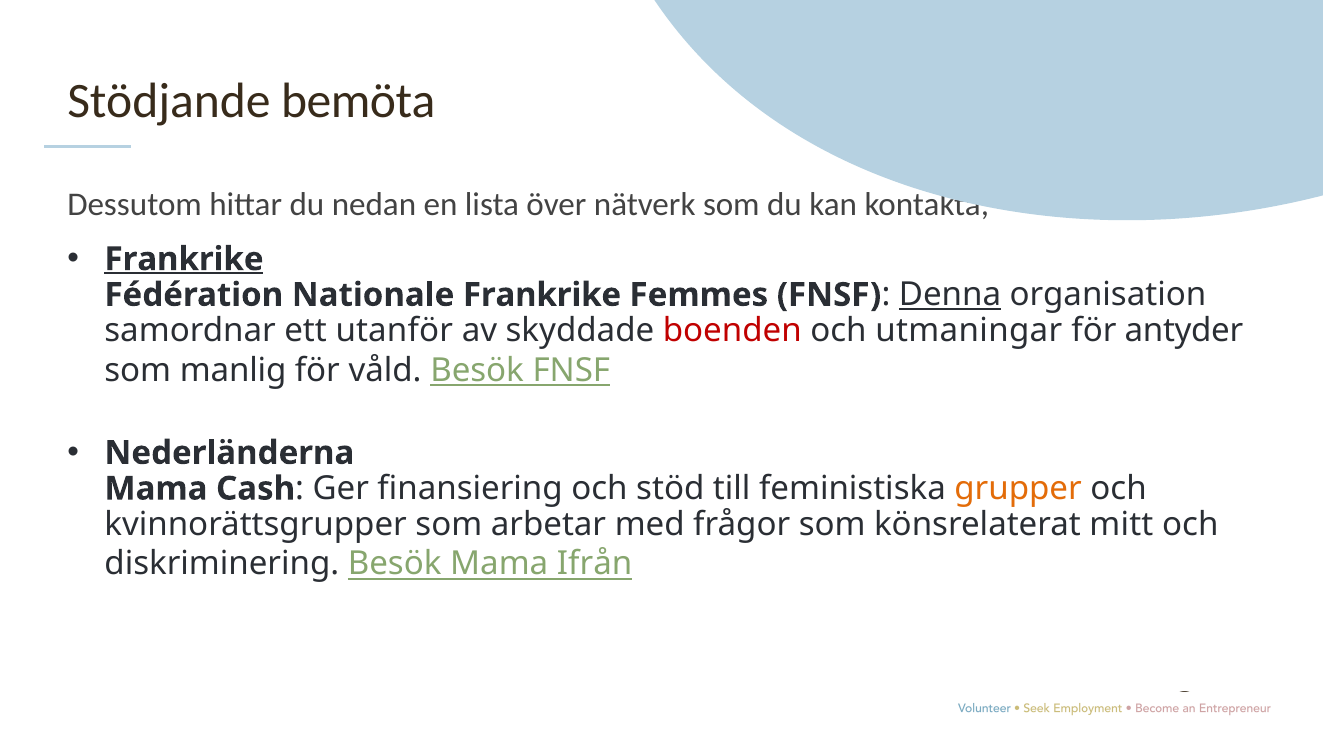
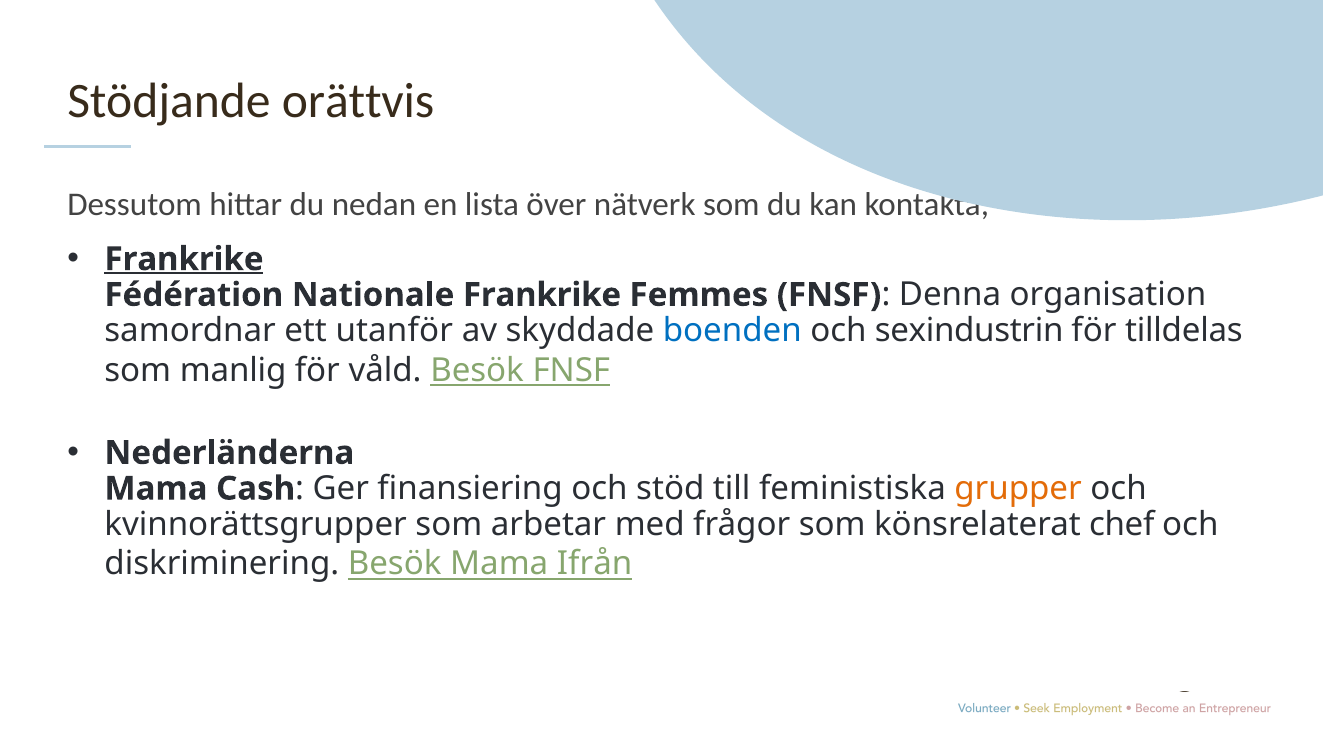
bemöta: bemöta -> orättvis
Denna underline: present -> none
boenden colour: red -> blue
utmaningar: utmaningar -> sexindustrin
antyder: antyder -> tilldelas
mitt: mitt -> chef
